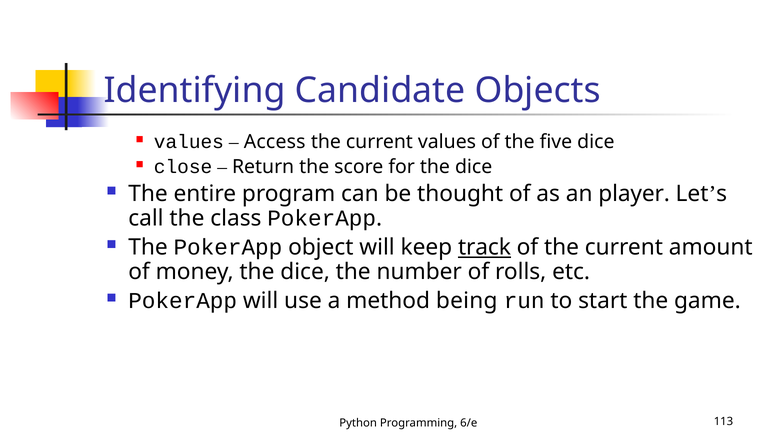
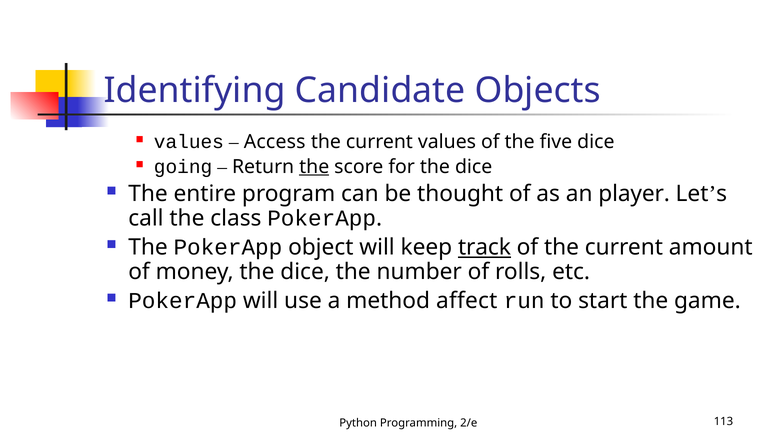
close: close -> going
the at (314, 167) underline: none -> present
being: being -> affect
6/e: 6/e -> 2/e
